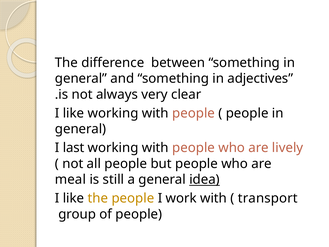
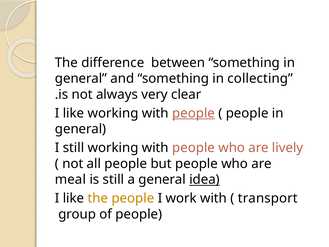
adjectives: adjectives -> collecting
people at (194, 113) underline: none -> present
I last: last -> still
